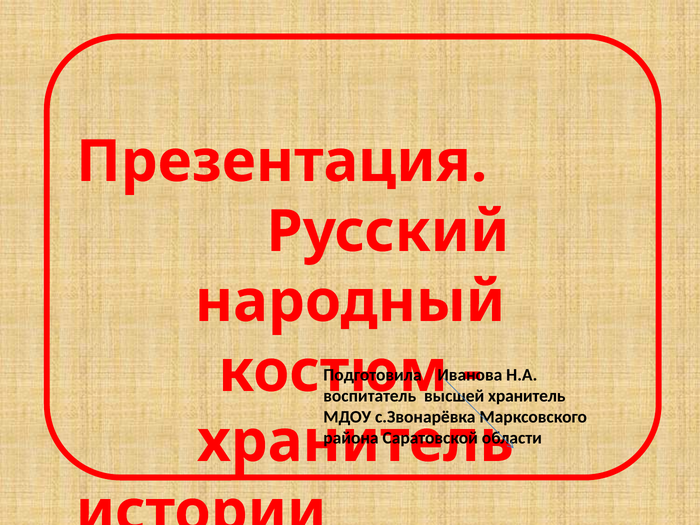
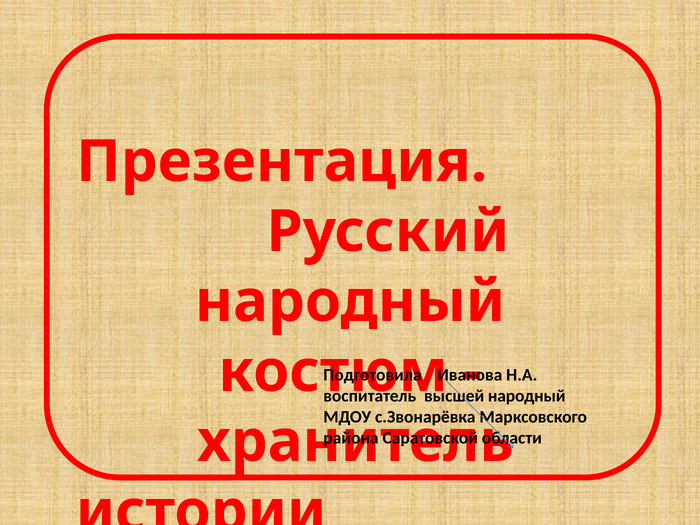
хранитель at (527, 396): хранитель -> народный
